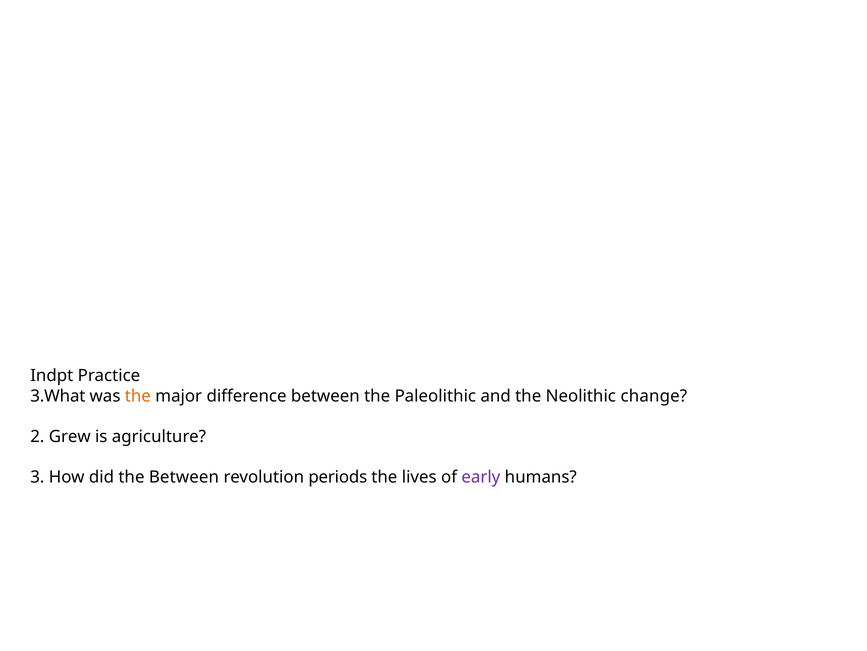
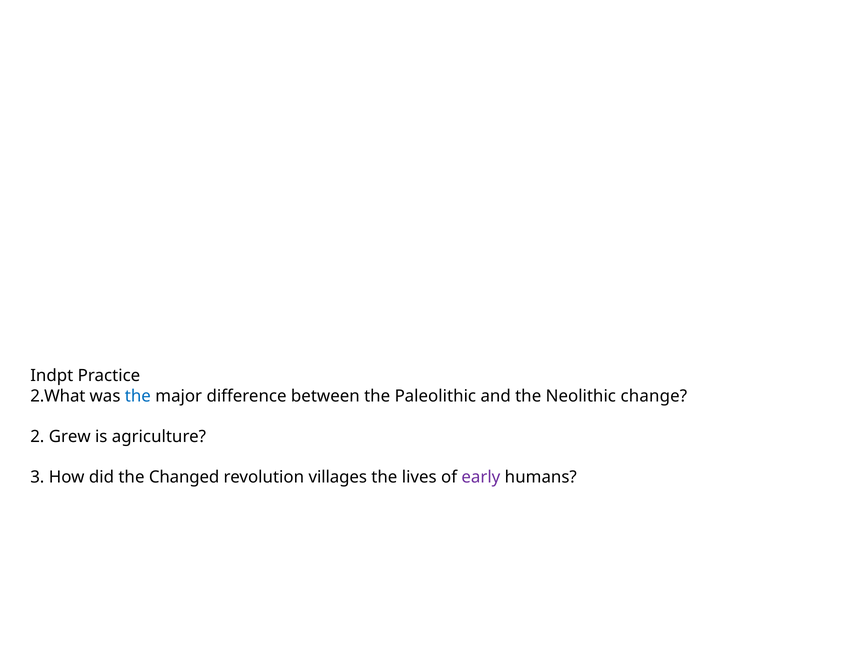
3.What: 3.What -> 2.What
the at (138, 396) colour: orange -> blue
the Between: Between -> Changed
periods: periods -> villages
